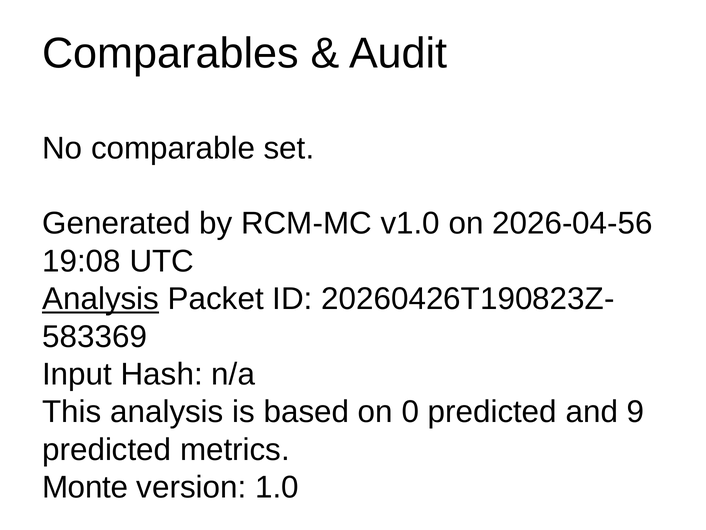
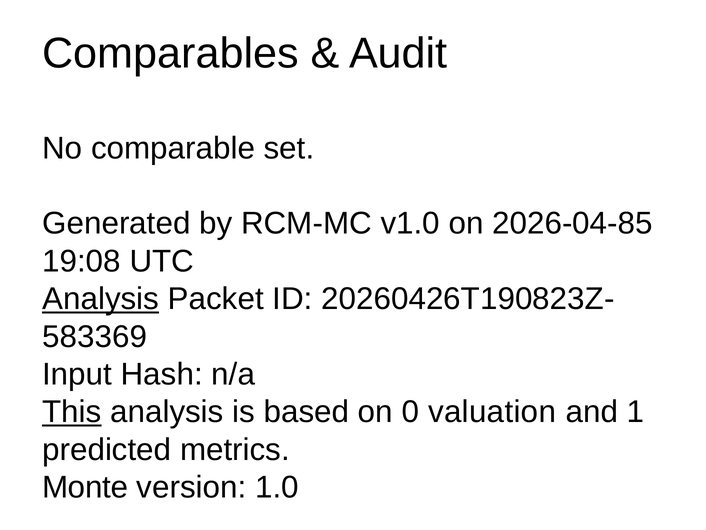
2026-04-56: 2026-04-56 -> 2026-04-85
This underline: none -> present
0 predicted: predicted -> valuation
9: 9 -> 1
